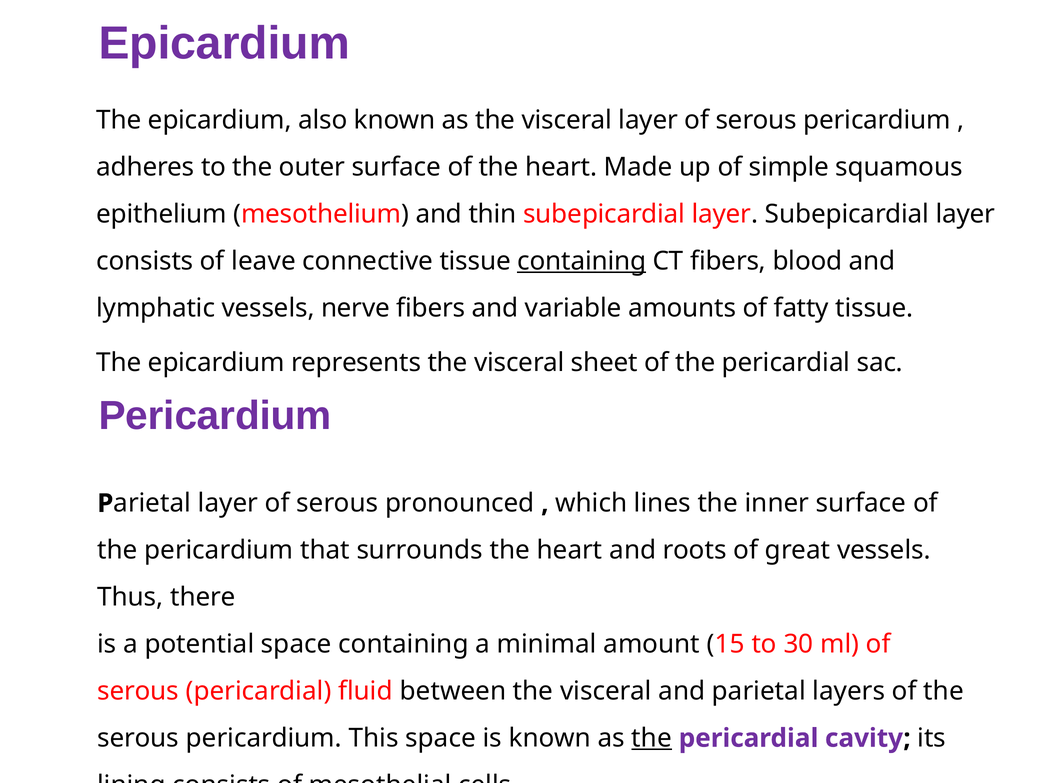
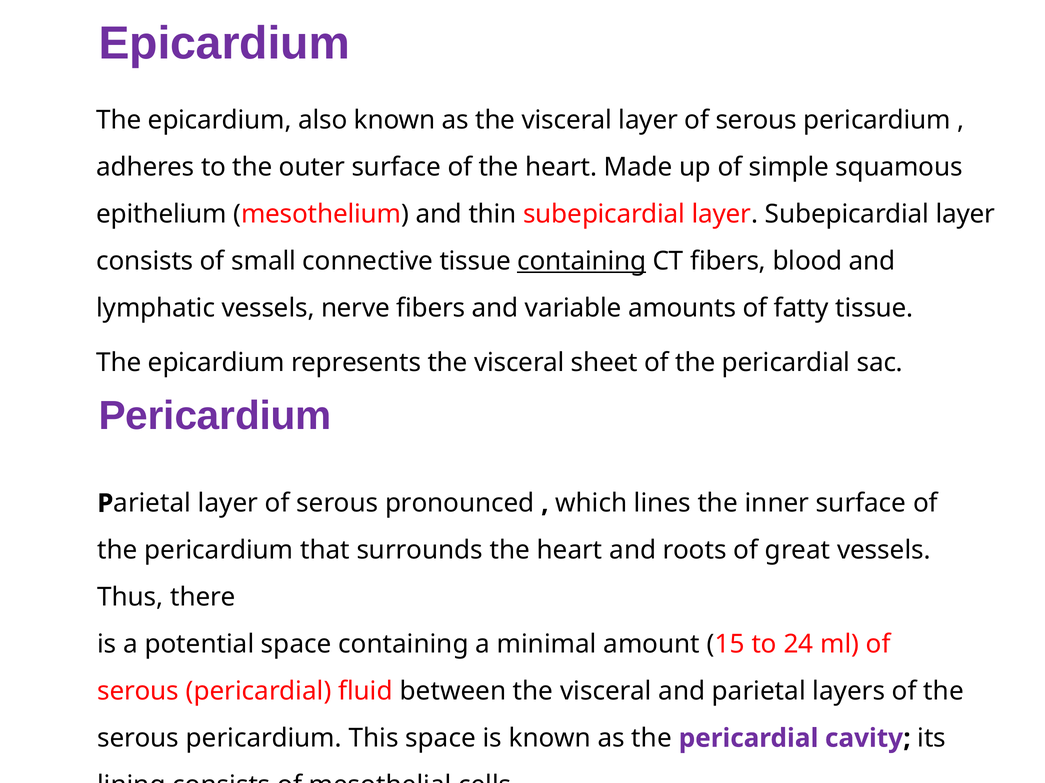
leave: leave -> small
30: 30 -> 24
the at (652, 739) underline: present -> none
